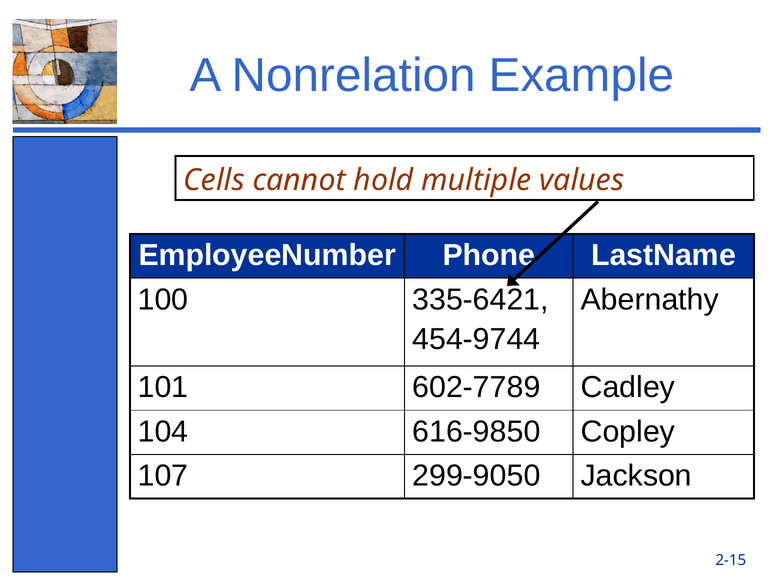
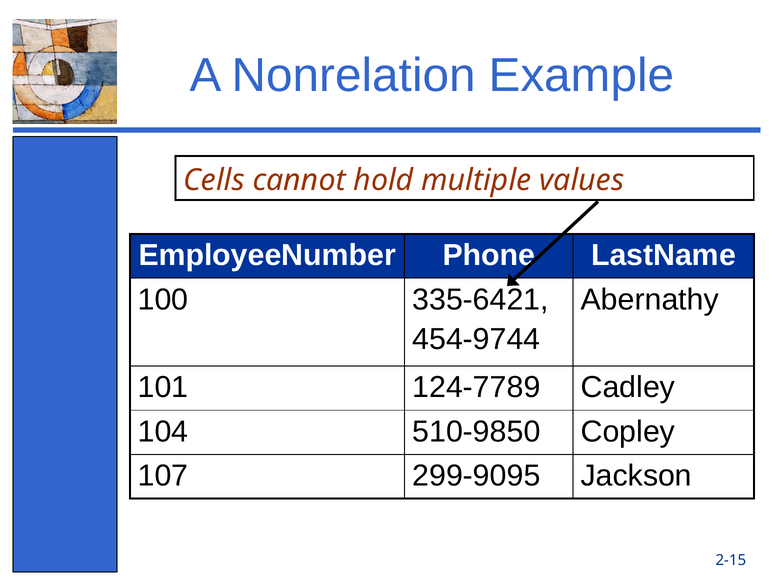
602-7789: 602-7789 -> 124-7789
616-9850: 616-9850 -> 510-9850
299-9050: 299-9050 -> 299-9095
